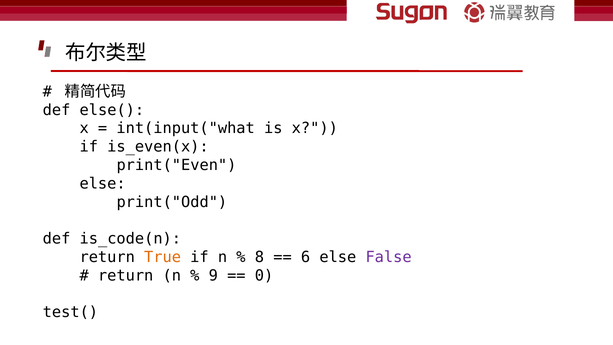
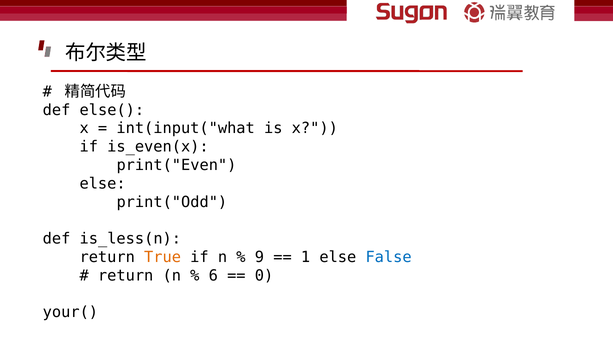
is_code(n: is_code(n -> is_less(n
8: 8 -> 9
6: 6 -> 1
False colour: purple -> blue
9: 9 -> 6
test(: test( -> your(
